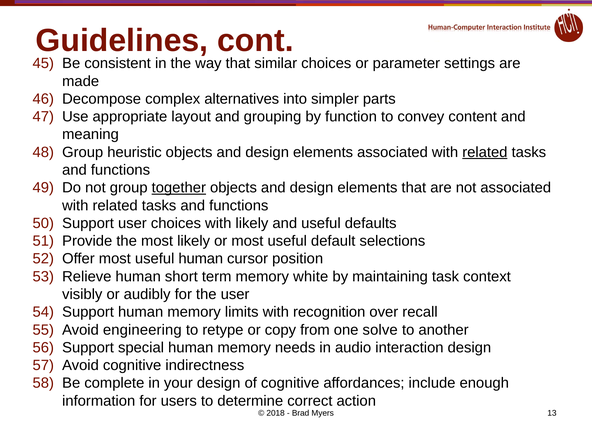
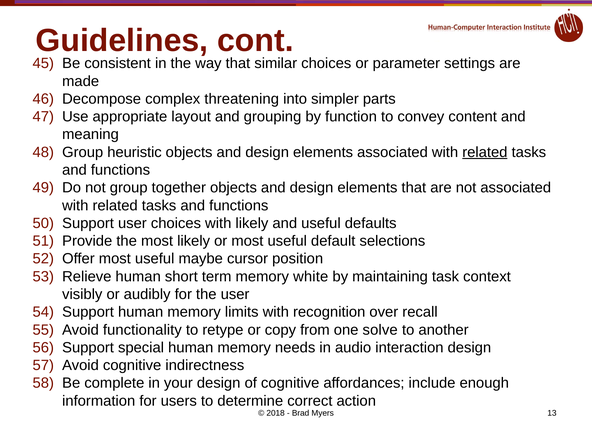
alternatives: alternatives -> threatening
together underline: present -> none
useful human: human -> maybe
engineering: engineering -> functionality
